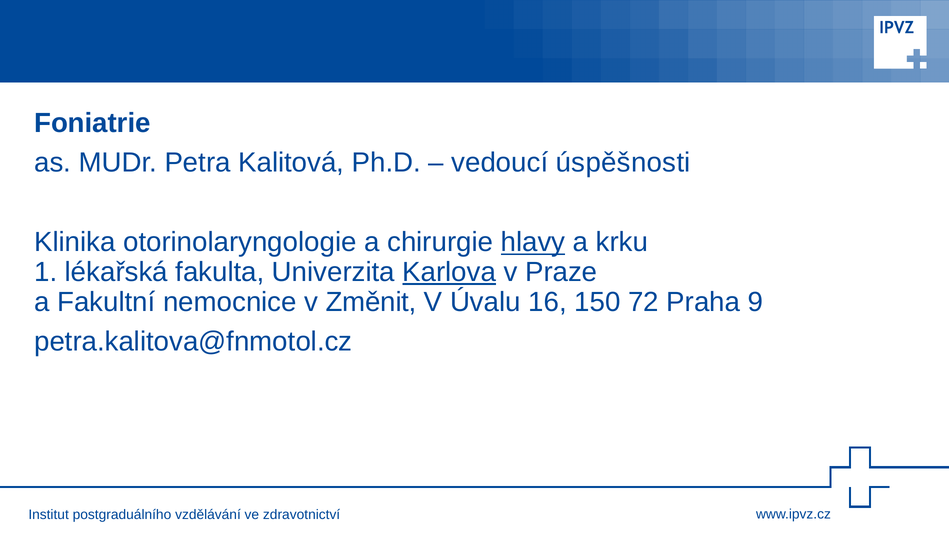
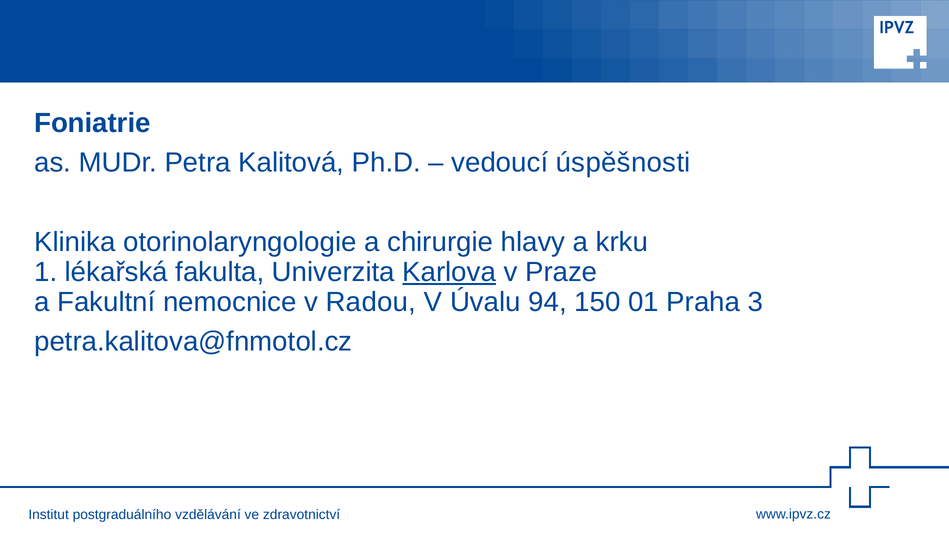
hlavy underline: present -> none
Změnit: Změnit -> Radou
16: 16 -> 94
72: 72 -> 01
9: 9 -> 3
